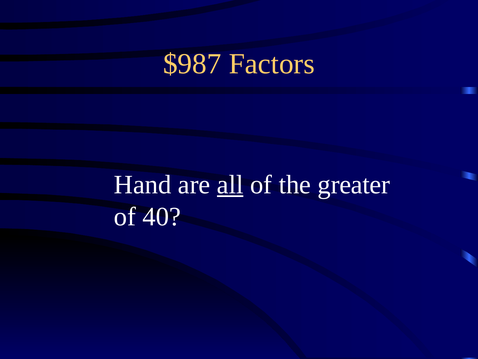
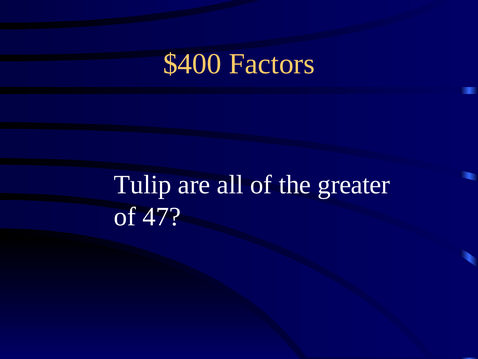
$987: $987 -> $400
Hand: Hand -> Tulip
all underline: present -> none
40: 40 -> 47
